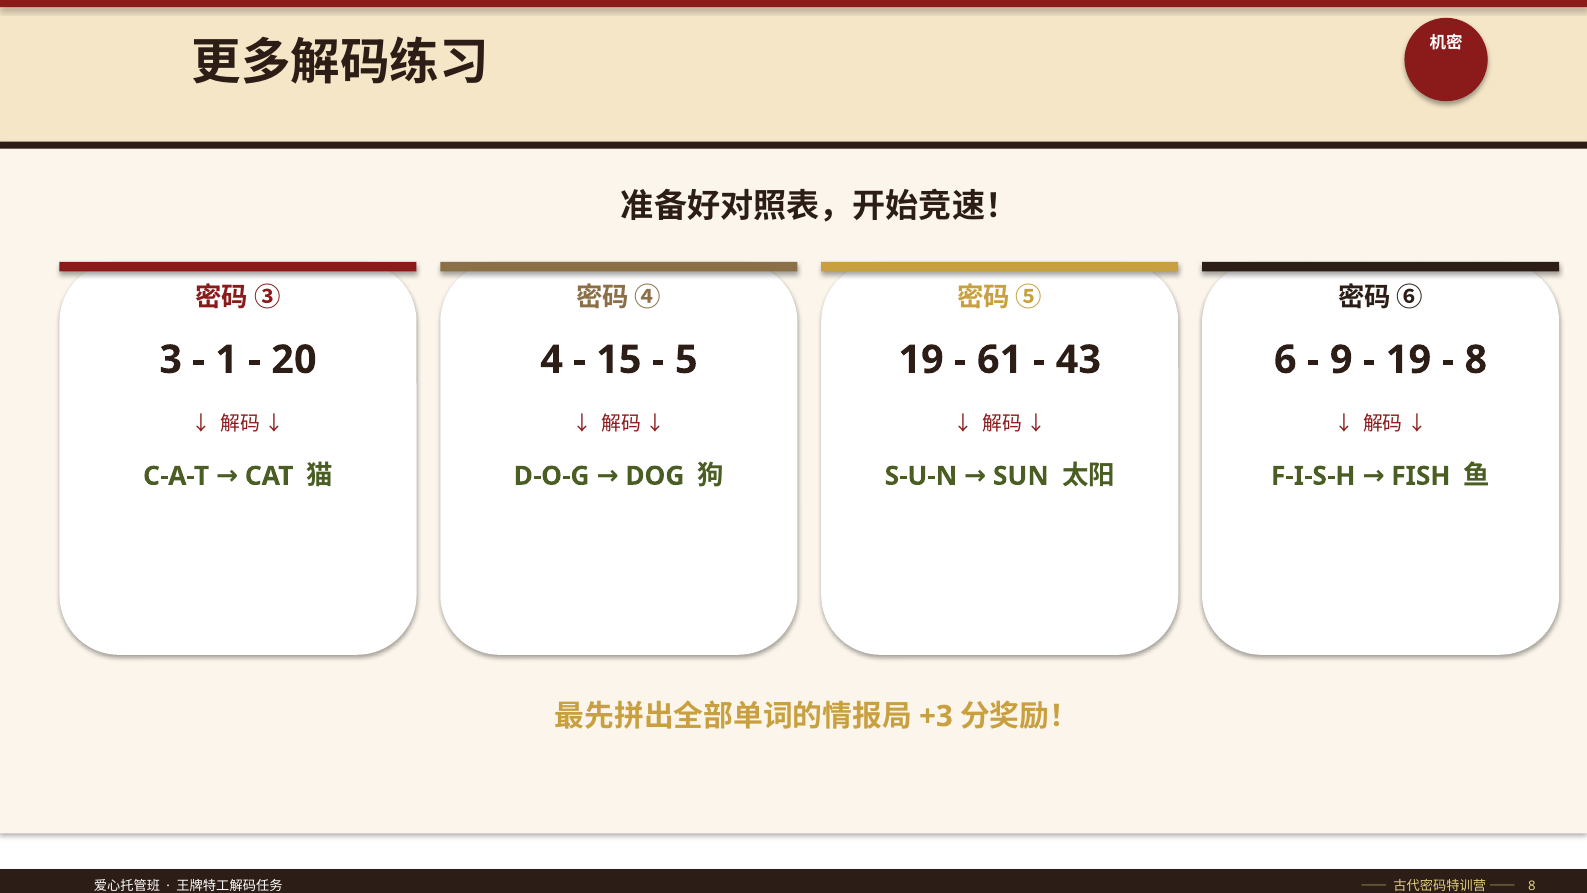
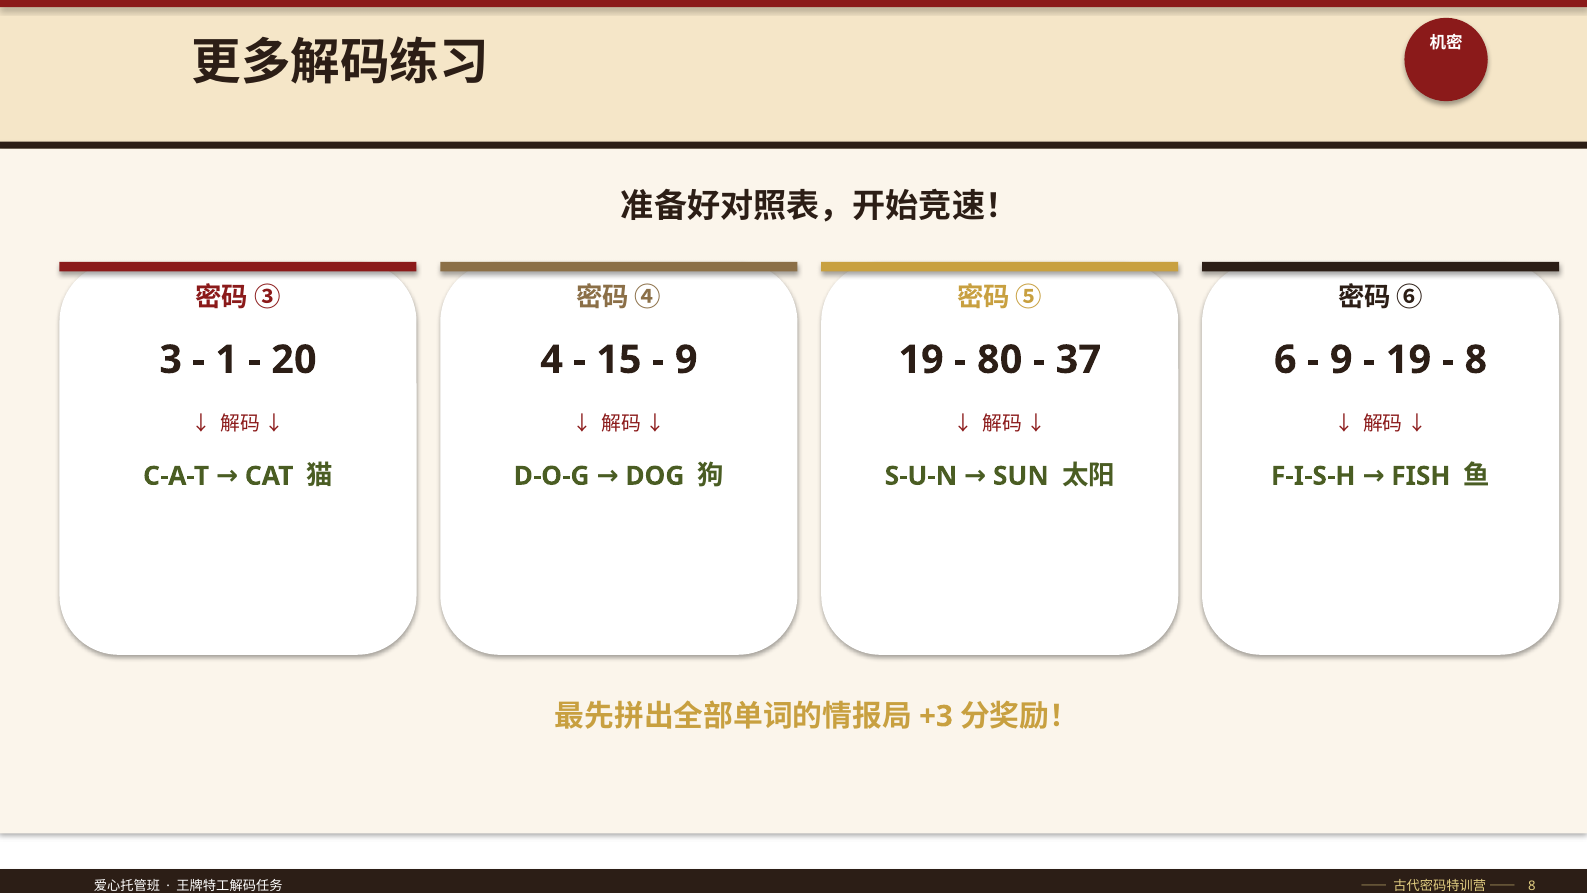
5 at (686, 360): 5 -> 9
61: 61 -> 80
43: 43 -> 37
